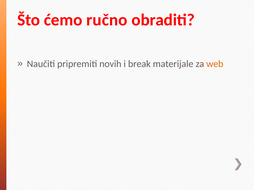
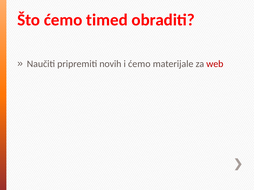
ručno: ručno -> timed
i break: break -> ćemo
web colour: orange -> red
